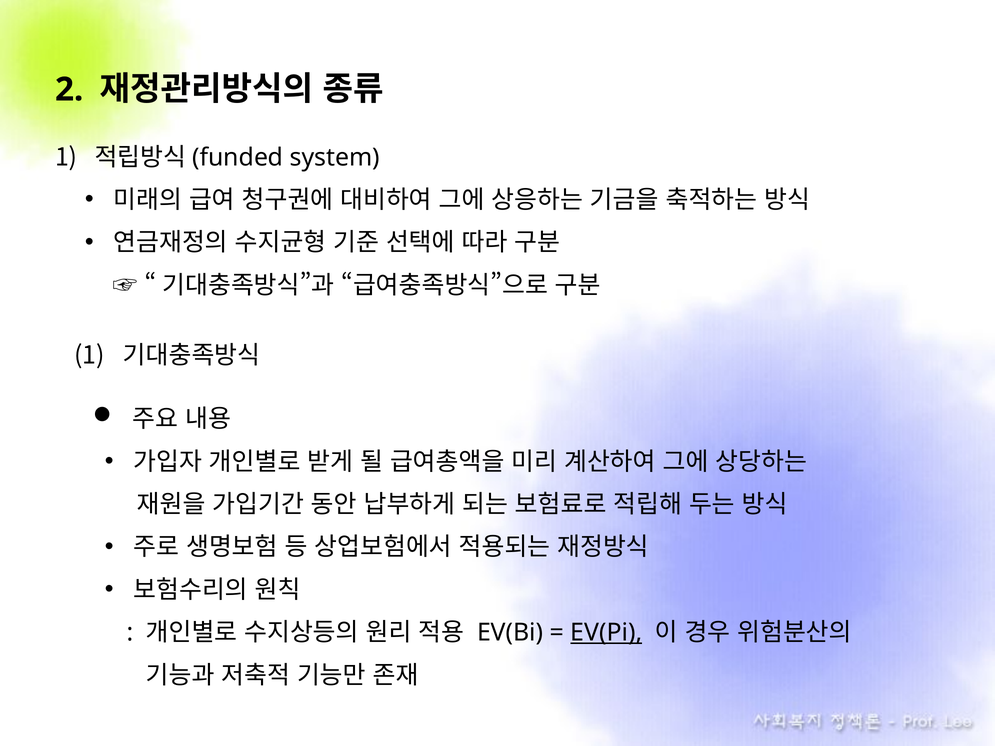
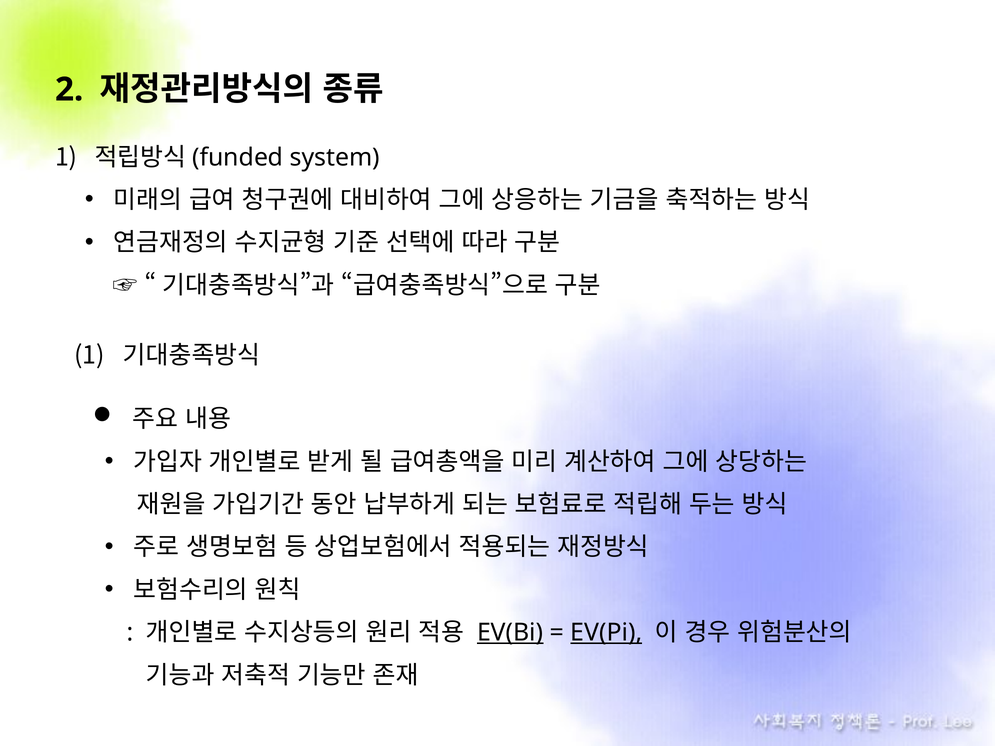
EV(Bi underline: none -> present
